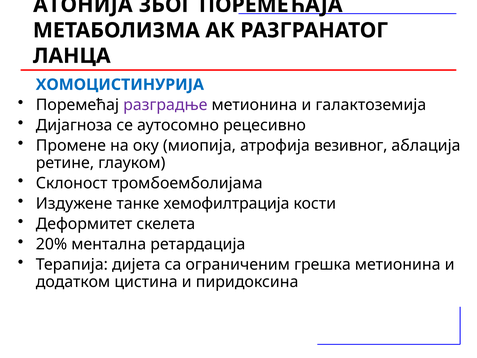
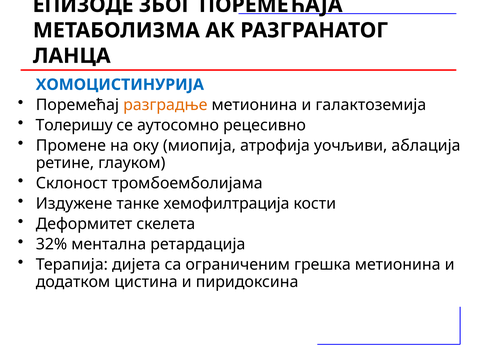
АТОНИЈА: АТОНИЈА -> ЕПИЗОДЕ
разградње colour: purple -> orange
Дијагноза: Дијагноза -> Толеришу
везивног: везивног -> уочљиви
20%: 20% -> 32%
